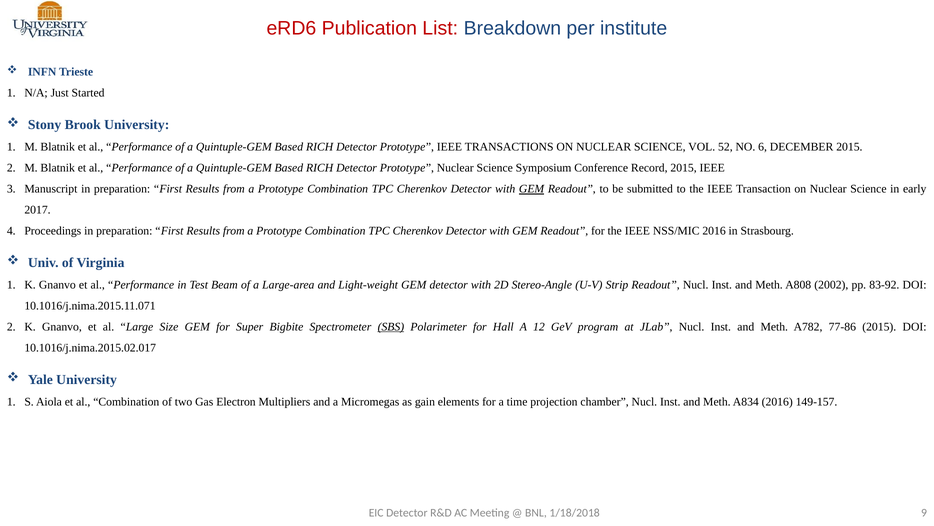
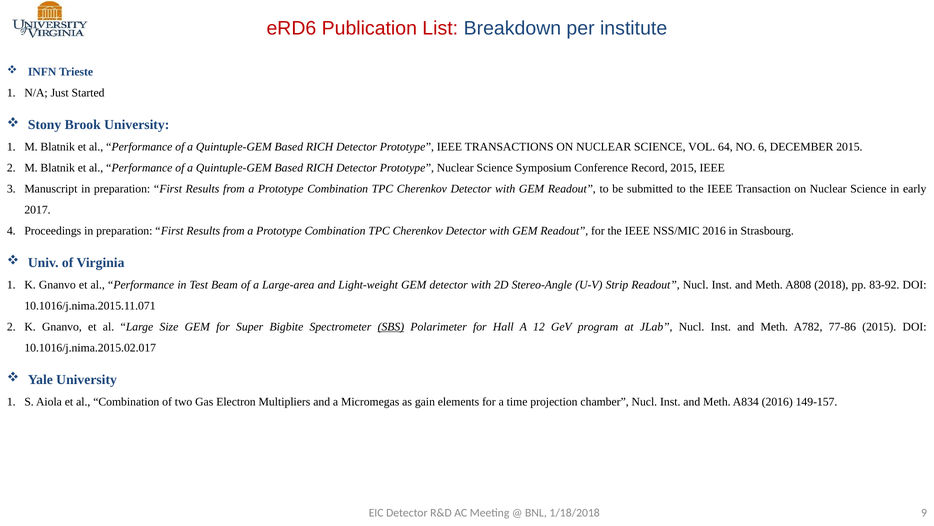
52: 52 -> 64
GEM at (532, 189) underline: present -> none
2002: 2002 -> 2018
